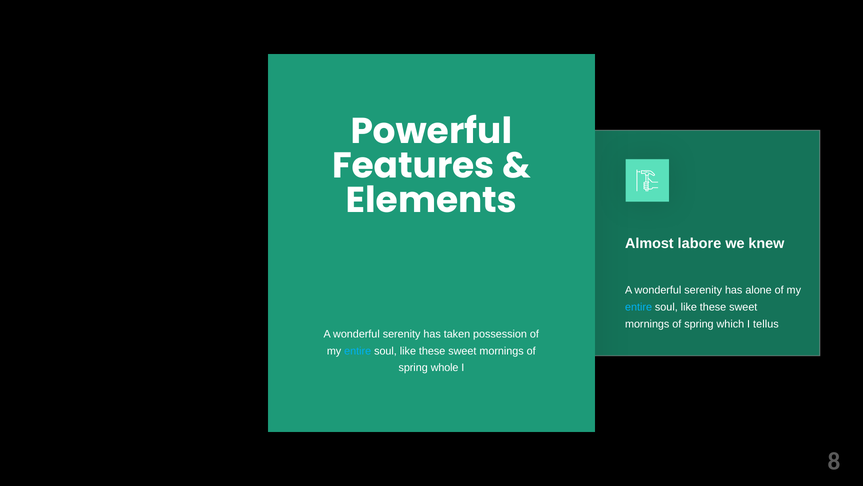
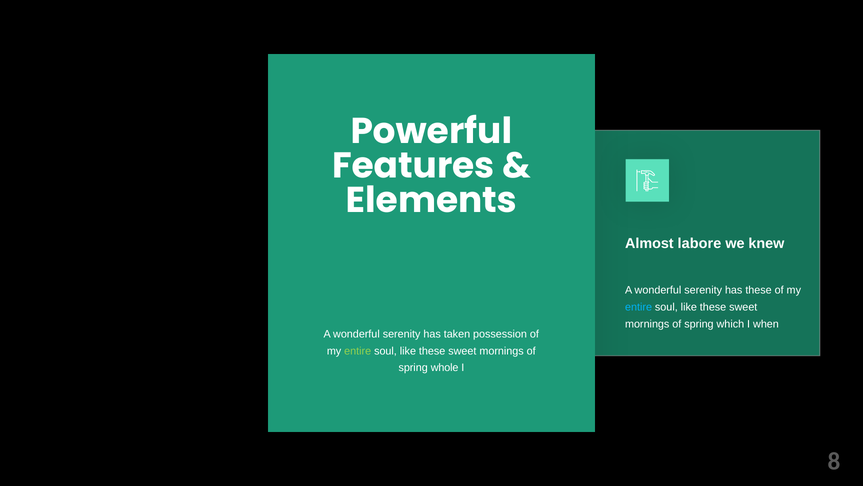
has alone: alone -> these
tellus: tellus -> when
entire at (358, 351) colour: light blue -> light green
